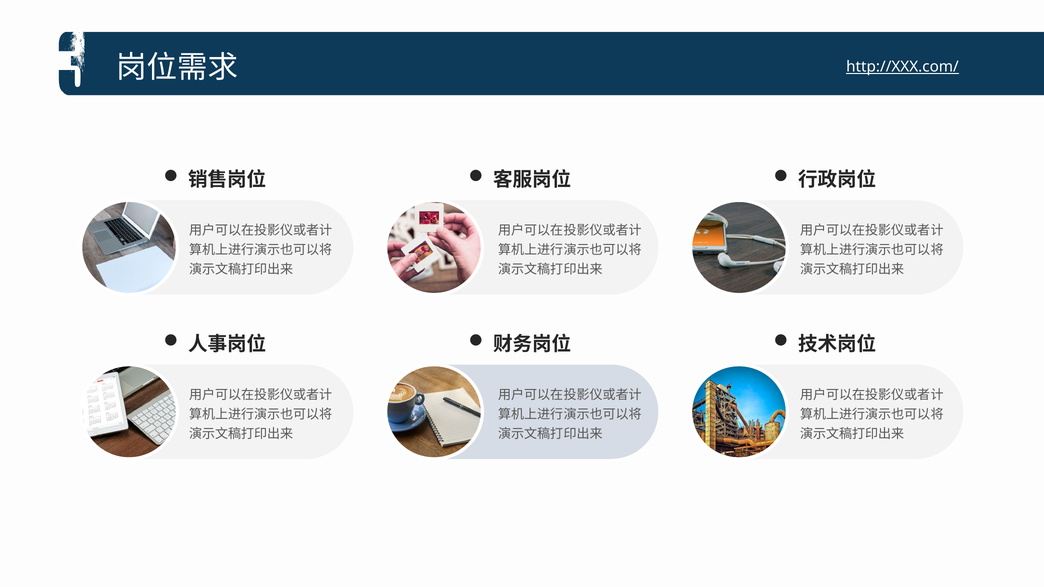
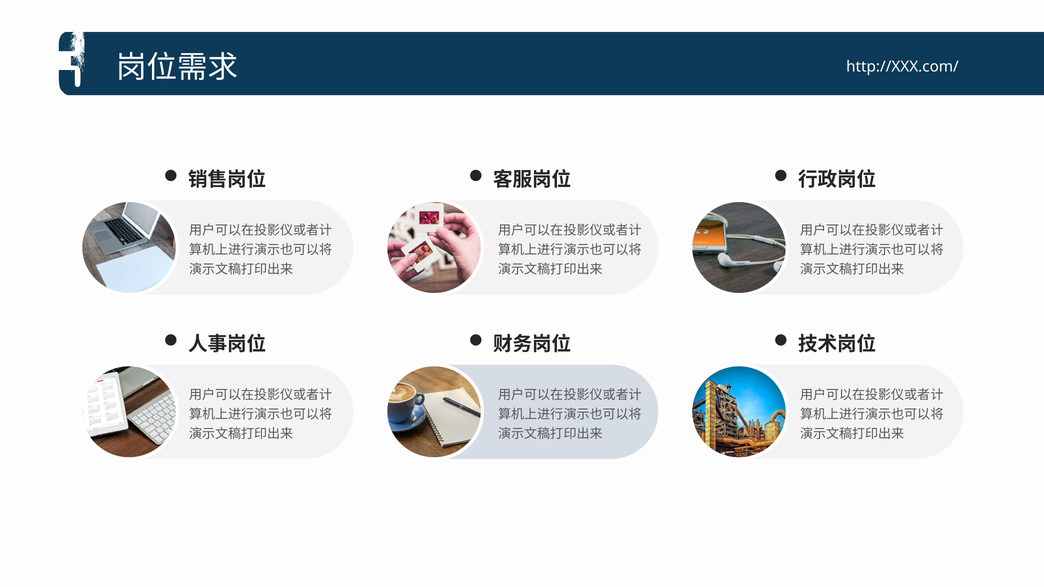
http://XXX.com/ underline: present -> none
